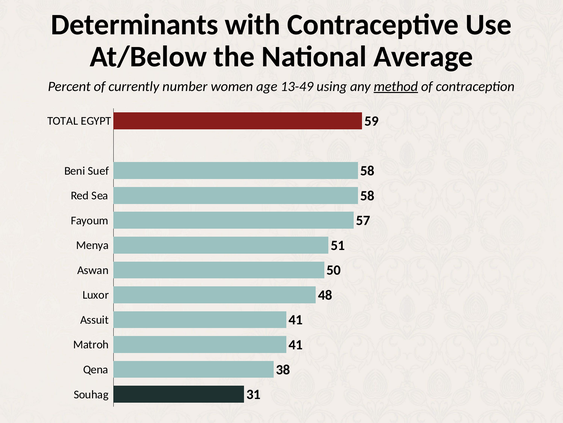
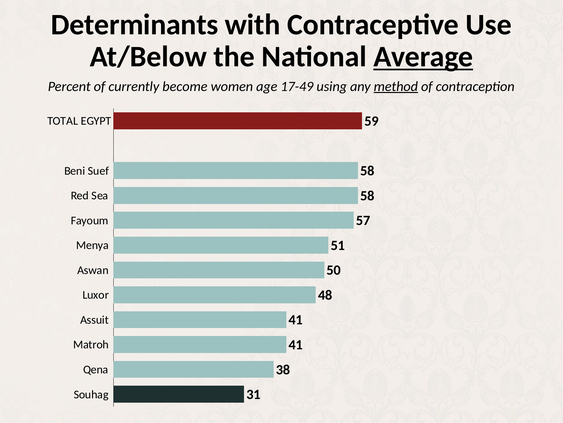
Average underline: none -> present
number: number -> become
13-49: 13-49 -> 17-49
